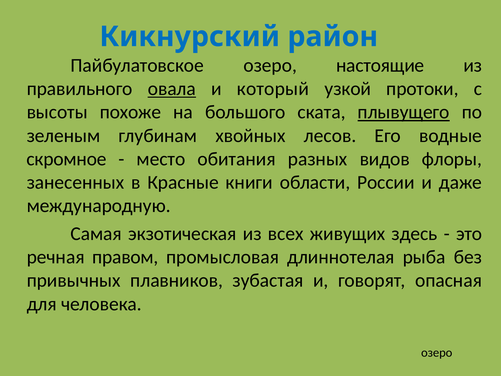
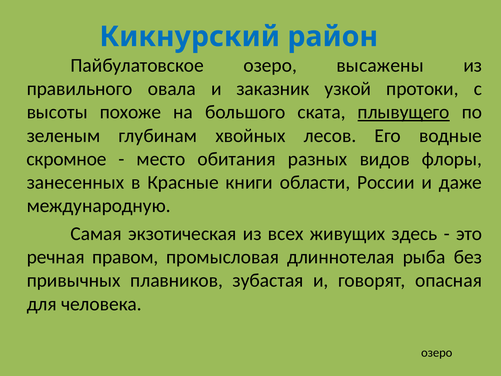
настоящие: настоящие -> высажены
овала underline: present -> none
который: который -> заказник
